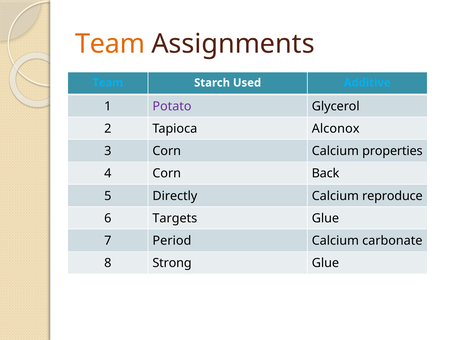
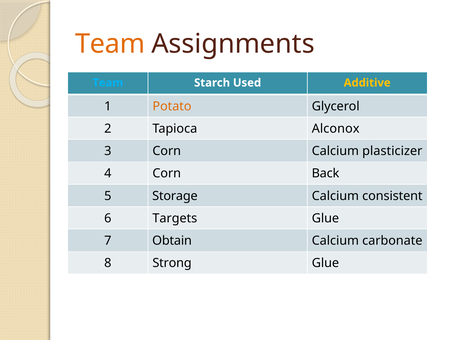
Additive colour: light blue -> yellow
Potato colour: purple -> orange
properties: properties -> plasticizer
Directly: Directly -> Storage
reproduce: reproduce -> consistent
Period: Period -> Obtain
